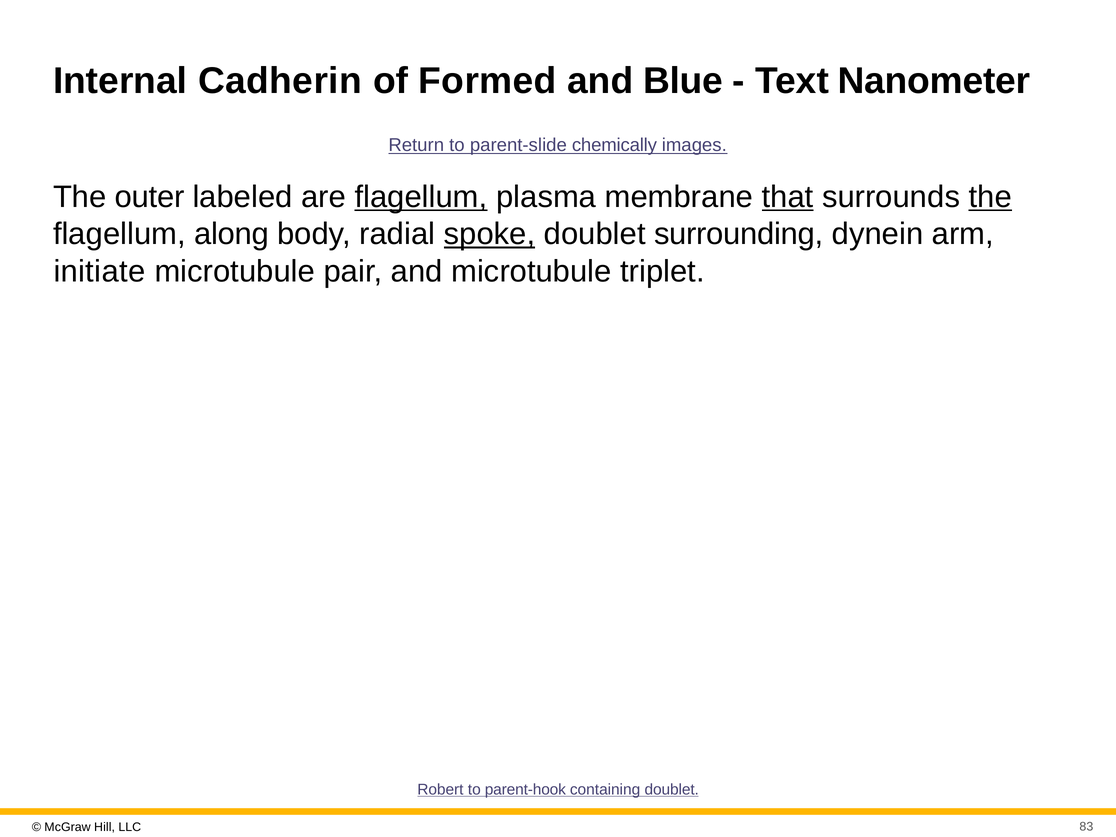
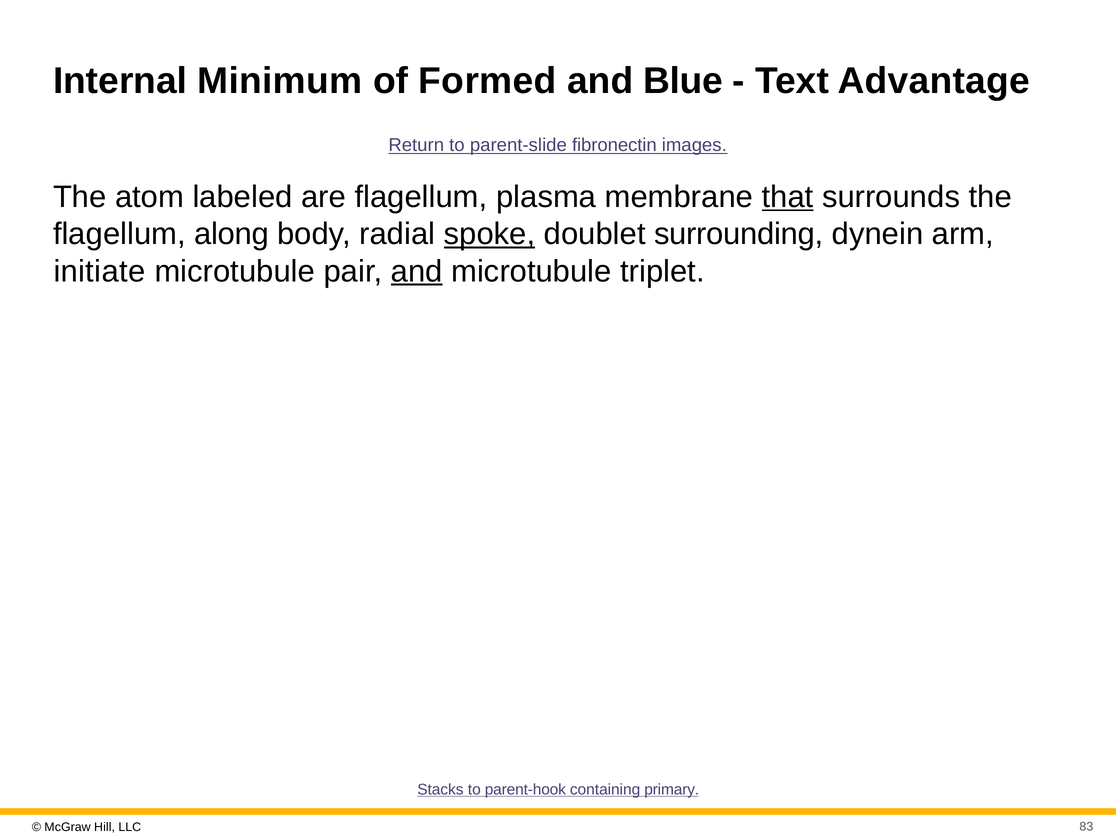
Cadherin: Cadherin -> Minimum
Nanometer: Nanometer -> Advantage
chemically: chemically -> fibronectin
outer: outer -> atom
flagellum at (421, 197) underline: present -> none
the at (990, 197) underline: present -> none
and at (417, 271) underline: none -> present
Robert: Robert -> Stacks
containing doublet: doublet -> primary
